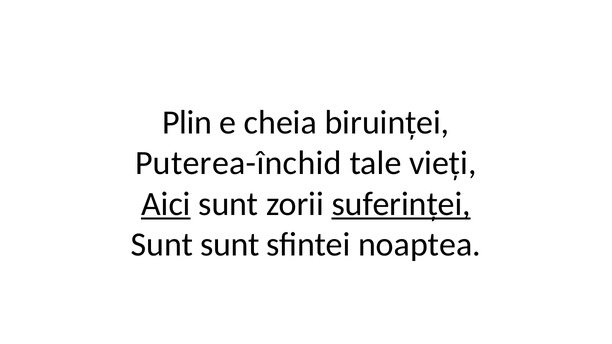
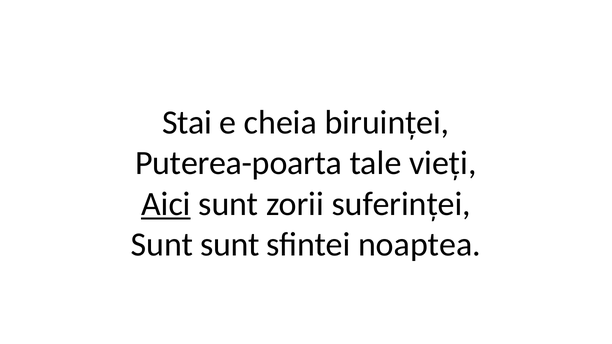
Plin: Plin -> Stai
Puterea-închid: Puterea-închid -> Puterea-poarta
suferinței underline: present -> none
